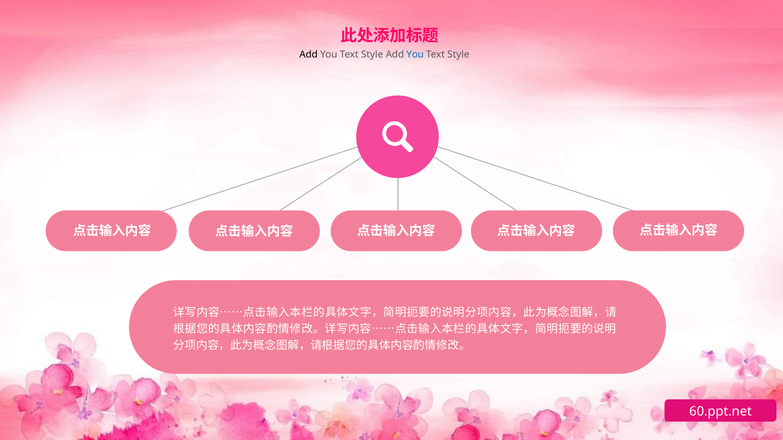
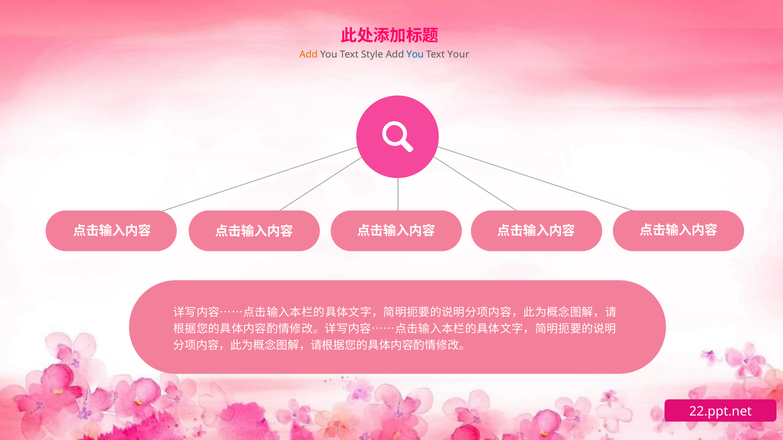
Add at (309, 55) colour: black -> orange
Style at (458, 55): Style -> Your
60.ppt.net: 60.ppt.net -> 22.ppt.net
